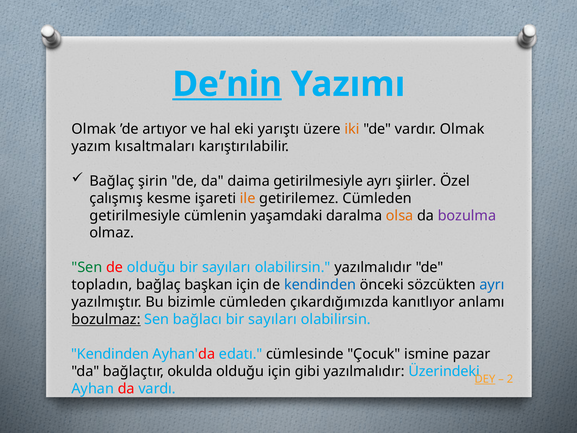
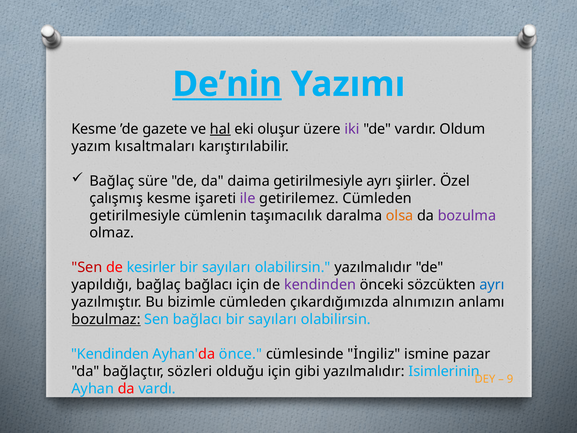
Olmak at (94, 129): Olmak -> Kesme
artıyor: artıyor -> gazete
hal underline: none -> present
yarıştı: yarıştı -> oluşur
iki colour: orange -> purple
vardır Olmak: Olmak -> Oldum
şirin: şirin -> süre
ile colour: orange -> purple
yaşamdaki: yaşamdaki -> taşımacılık
Sen at (87, 267) colour: green -> red
de olduğu: olduğu -> kesirler
topladın: topladın -> yapıldığı
bağlaç başkan: başkan -> bağlacı
kendinden at (320, 285) colour: blue -> purple
kanıtlıyor: kanıtlıyor -> alnımızın
edatı: edatı -> önce
Çocuk: Çocuk -> İngiliz
okulda: okulda -> sözleri
Üzerindeki: Üzerindeki -> Isimlerinin
DEY underline: present -> none
2: 2 -> 9
